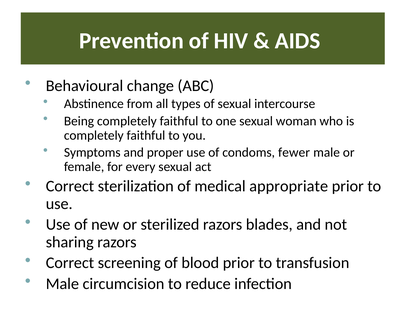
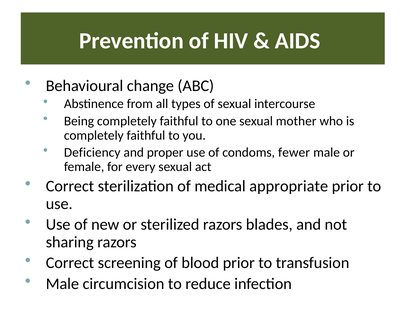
woman: woman -> mother
Symptoms: Symptoms -> Deficiency
